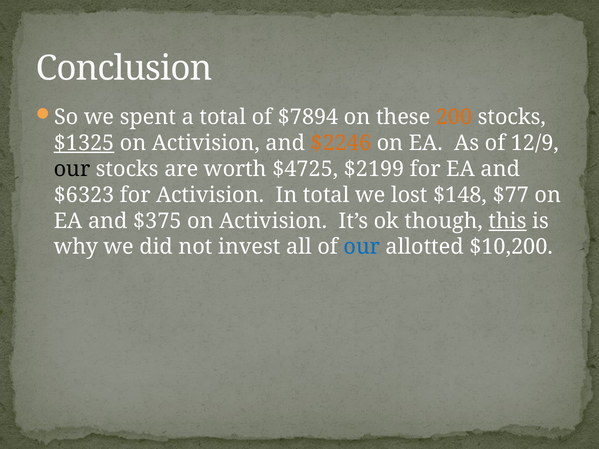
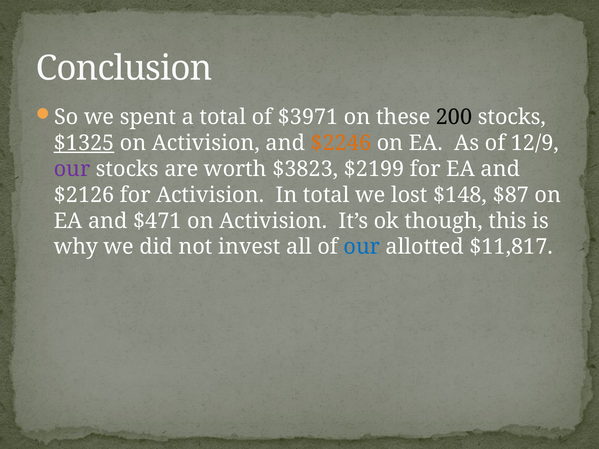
$7894: $7894 -> $3971
200 colour: orange -> black
our at (72, 169) colour: black -> purple
$4725: $4725 -> $3823
$6323: $6323 -> $2126
$77: $77 -> $87
$375: $375 -> $471
this underline: present -> none
$10,200: $10,200 -> $11,817
